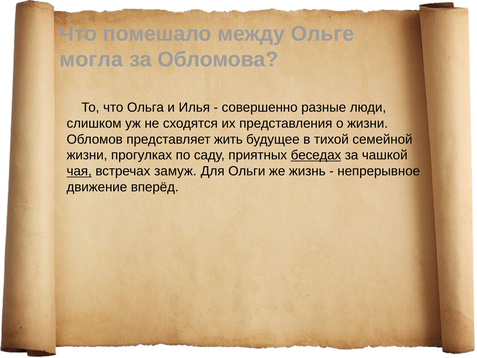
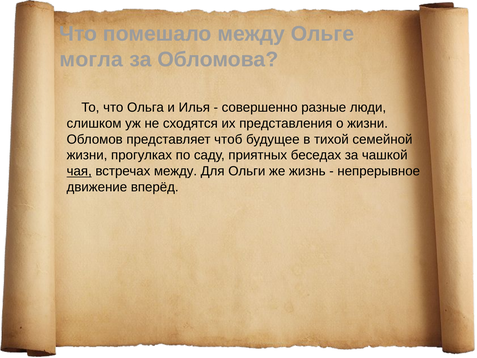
жить: жить -> чтоб
беседах underline: present -> none
встречах замуж: замуж -> между
